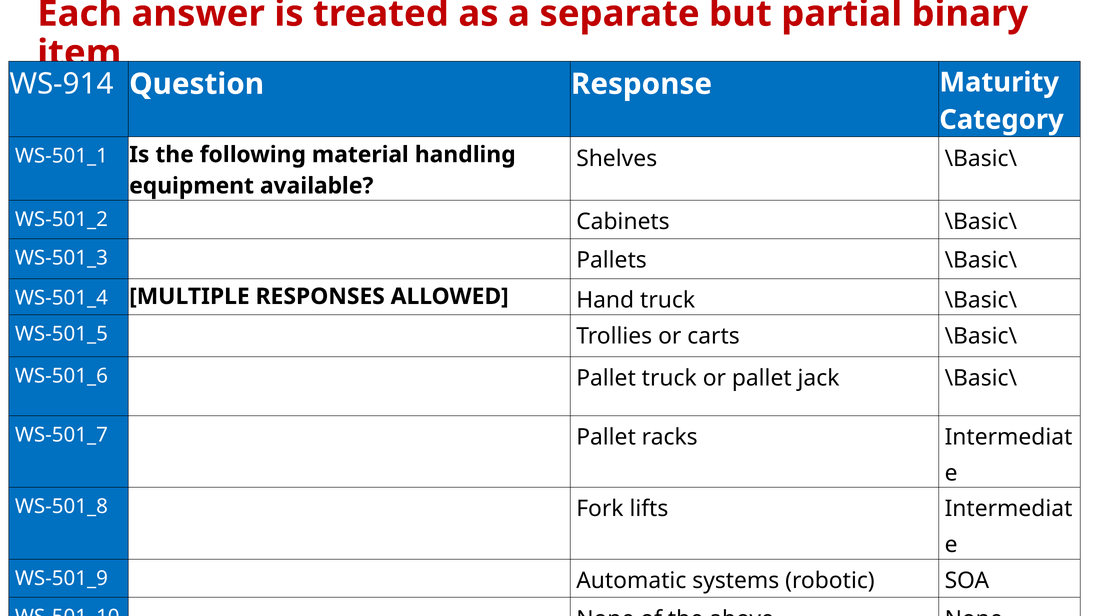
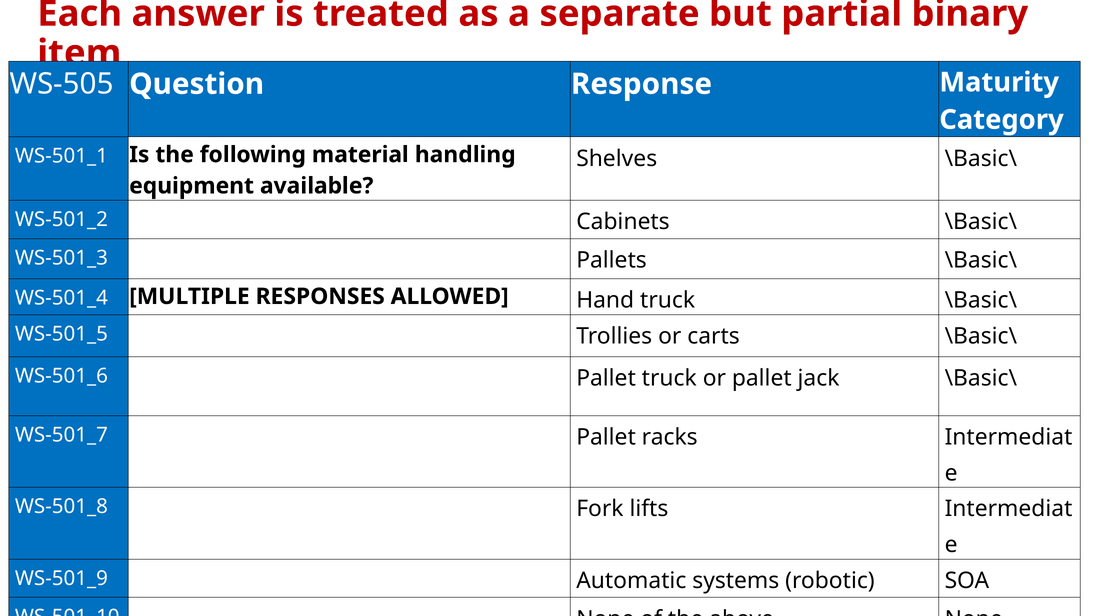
WS-914: WS-914 -> WS-505
